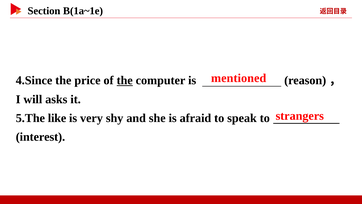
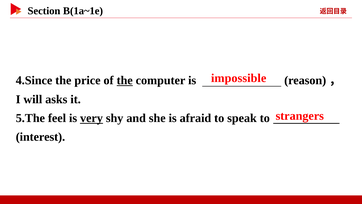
mentioned: mentioned -> impossible
like: like -> feel
very underline: none -> present
